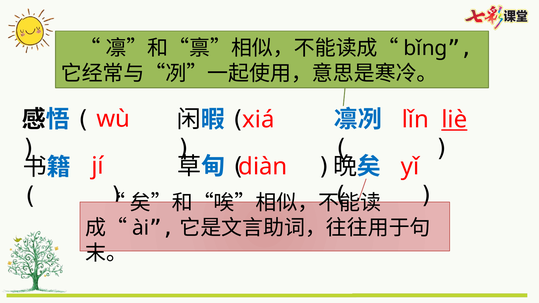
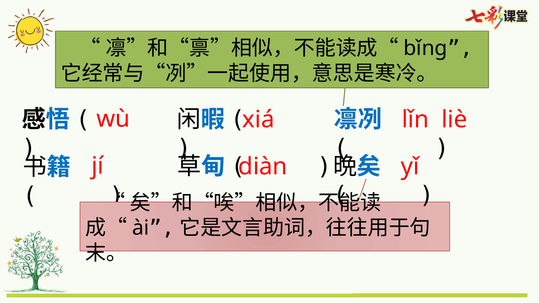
liè underline: present -> none
